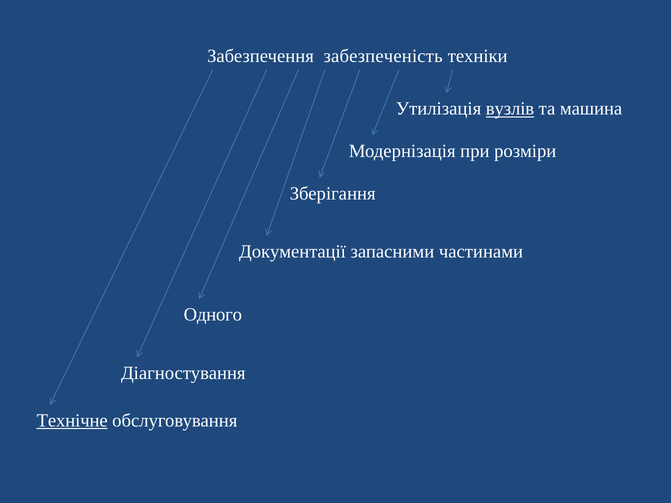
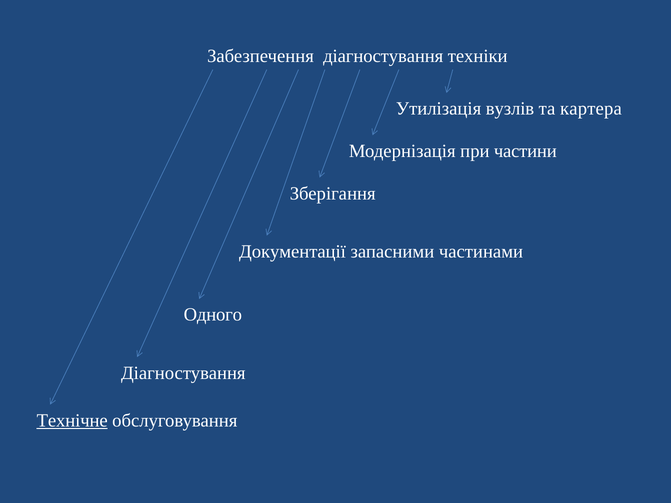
Забезпечення забезпеченість: забезпеченість -> діагностування
вузлів underline: present -> none
машина: машина -> картера
розміри: розміри -> частини
